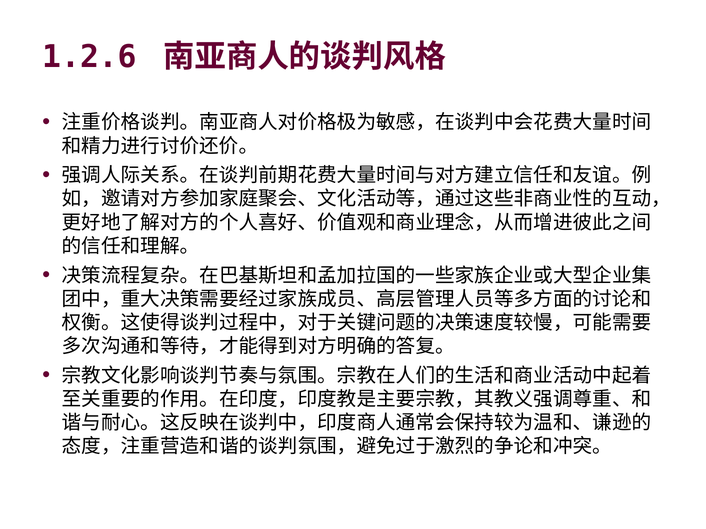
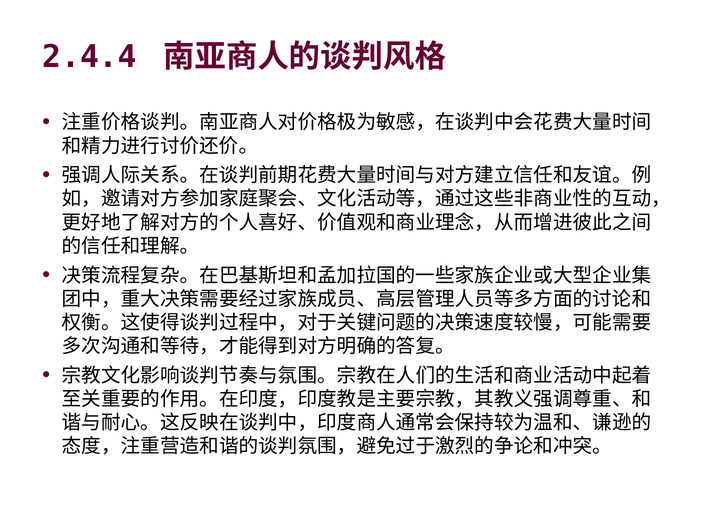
1.2.6: 1.2.6 -> 2.4.4
